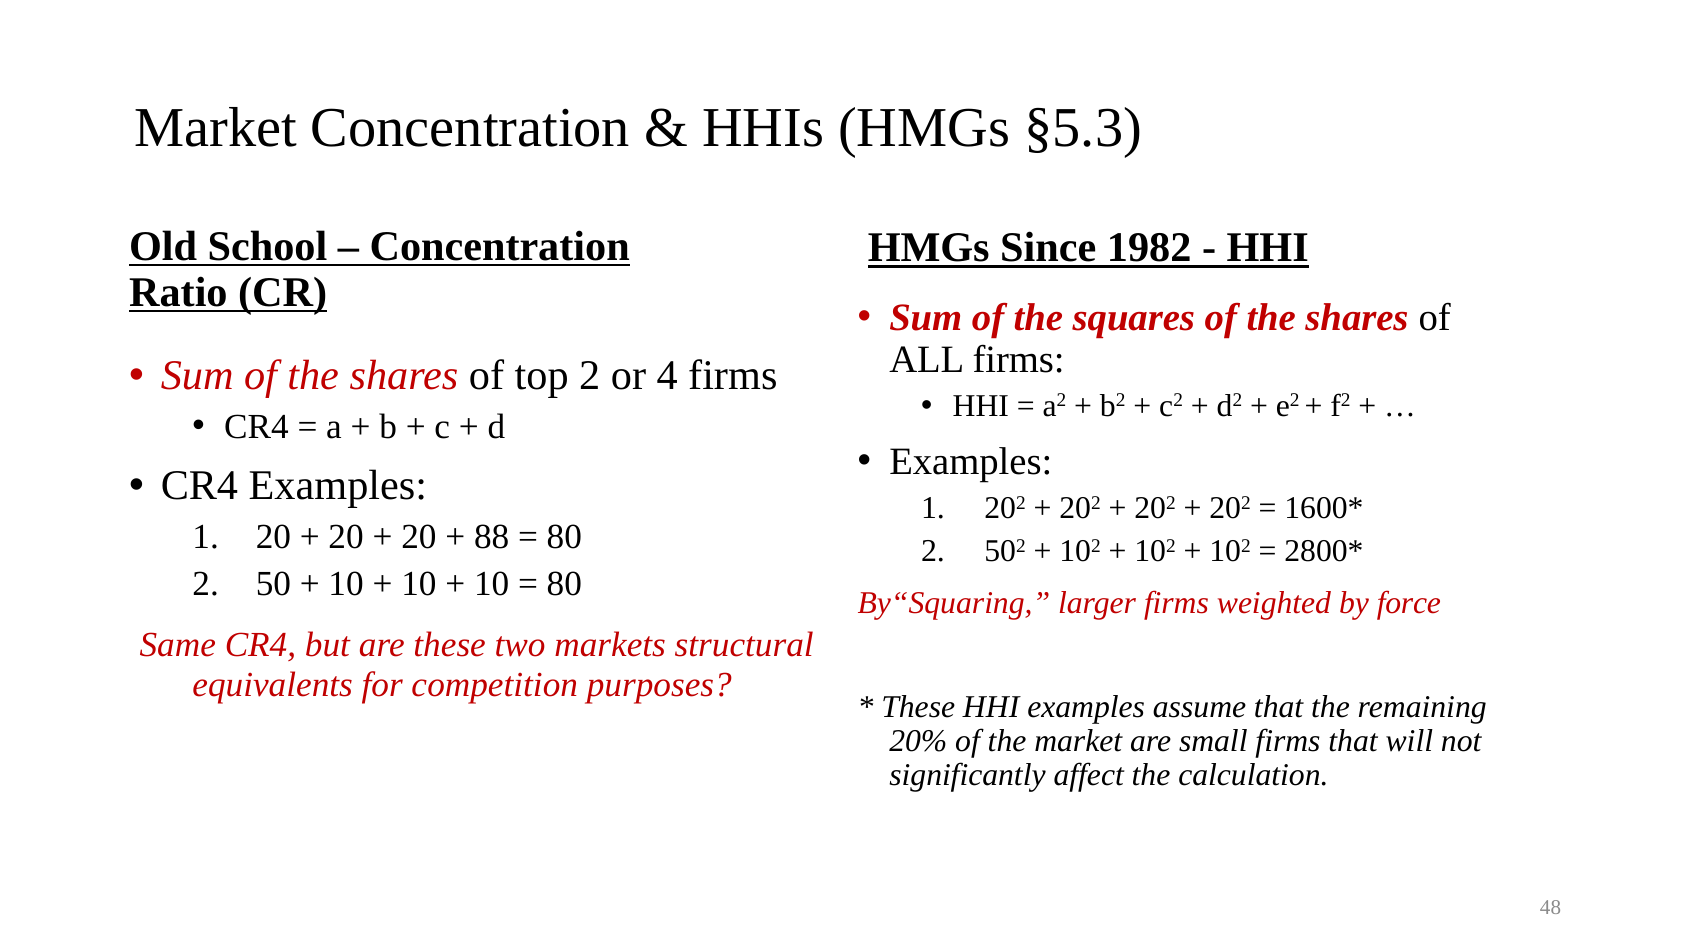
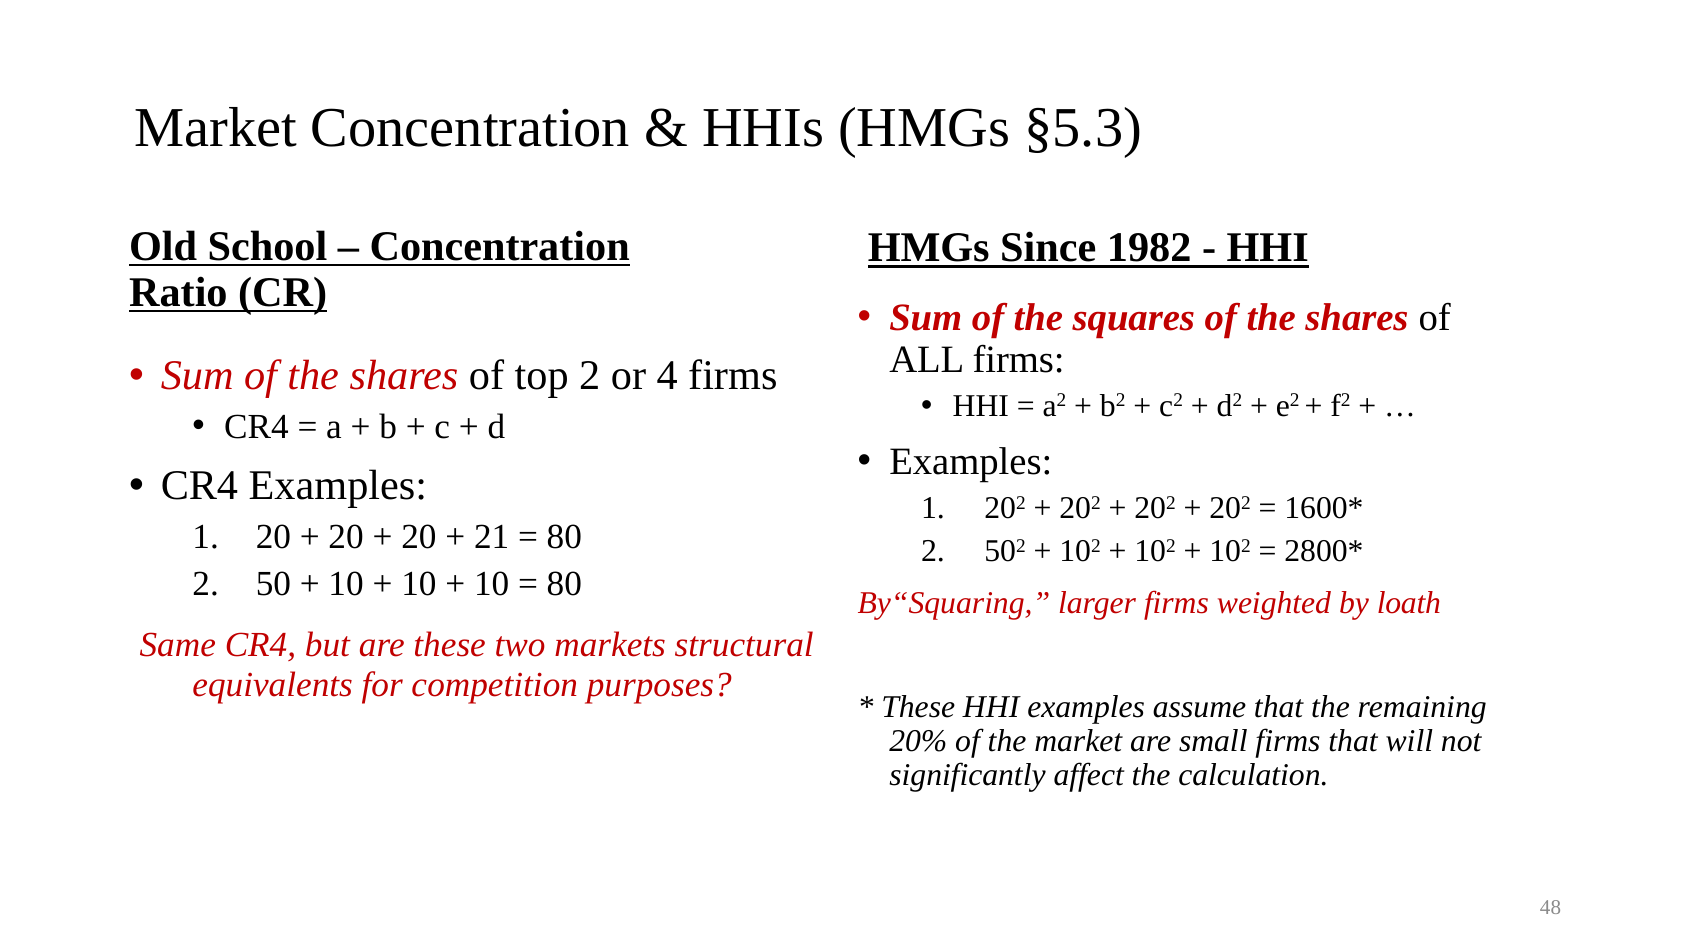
88: 88 -> 21
force: force -> loath
